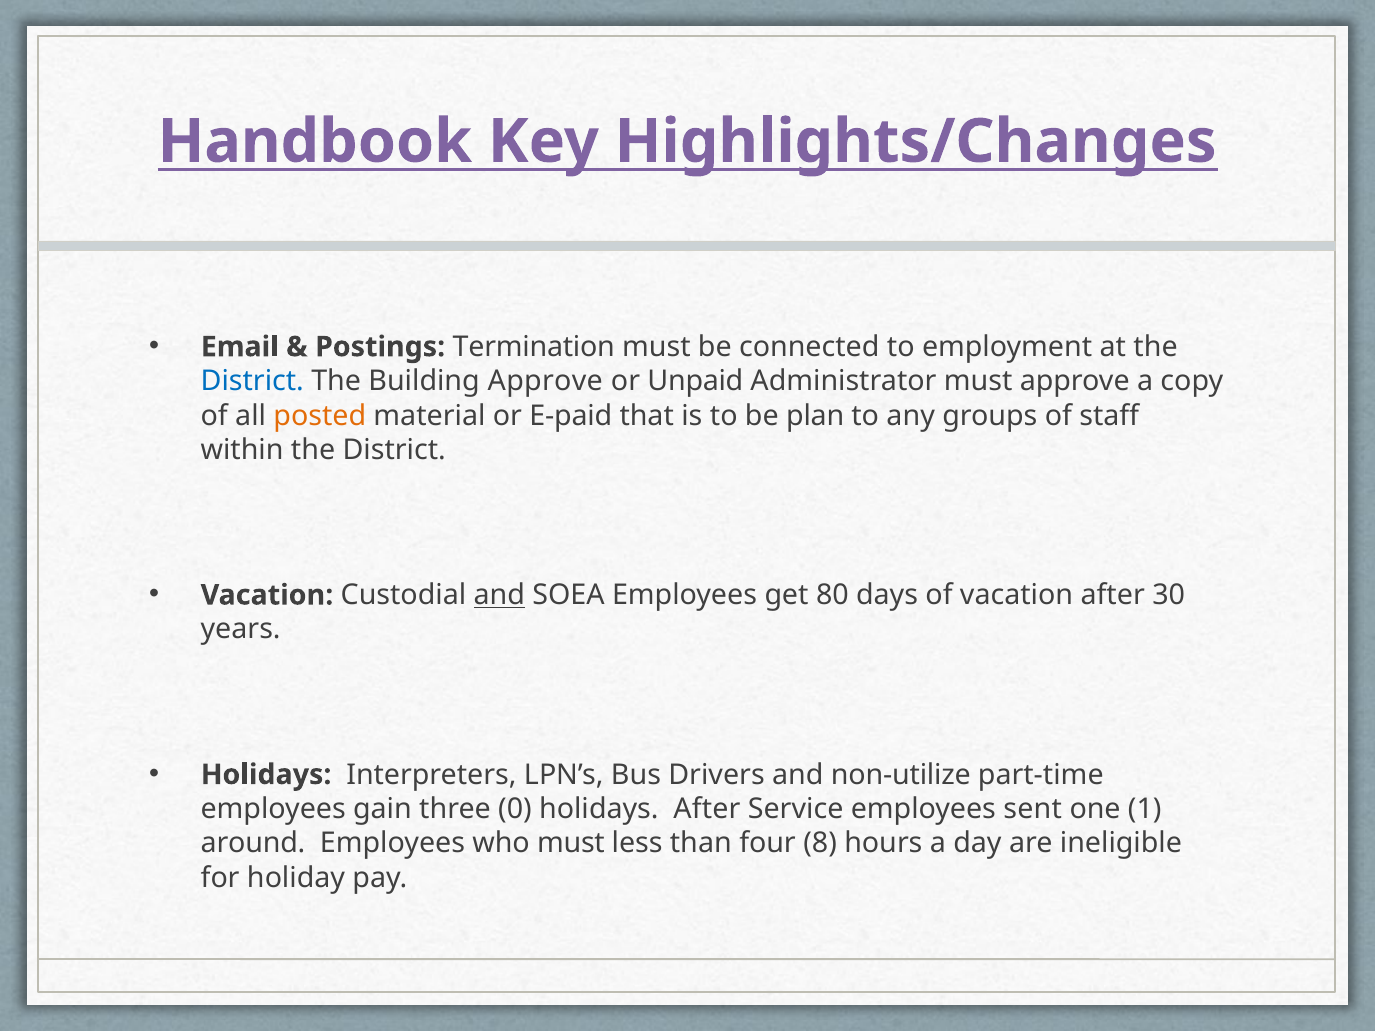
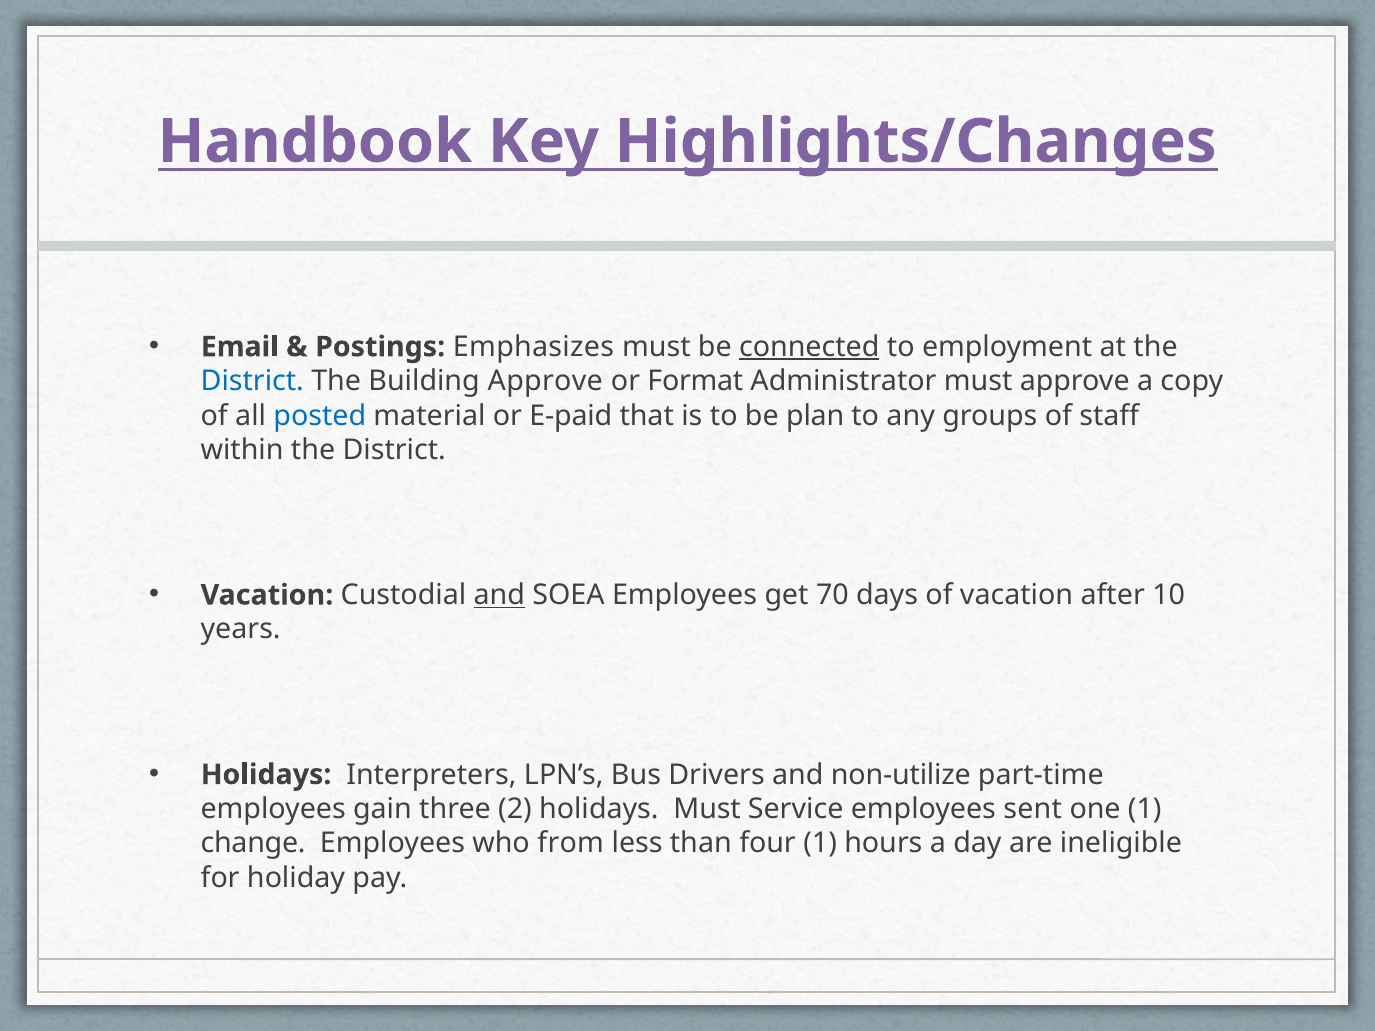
Termination: Termination -> Emphasizes
connected underline: none -> present
Unpaid: Unpaid -> Format
posted colour: orange -> blue
80: 80 -> 70
30: 30 -> 10
0: 0 -> 2
holidays After: After -> Must
around: around -> change
who must: must -> from
four 8: 8 -> 1
